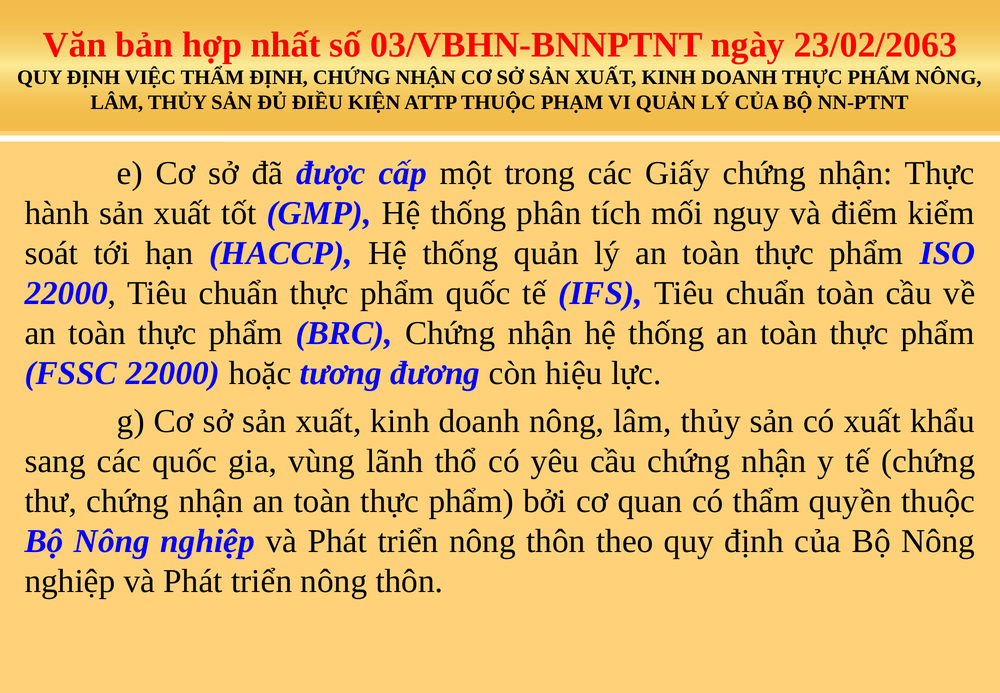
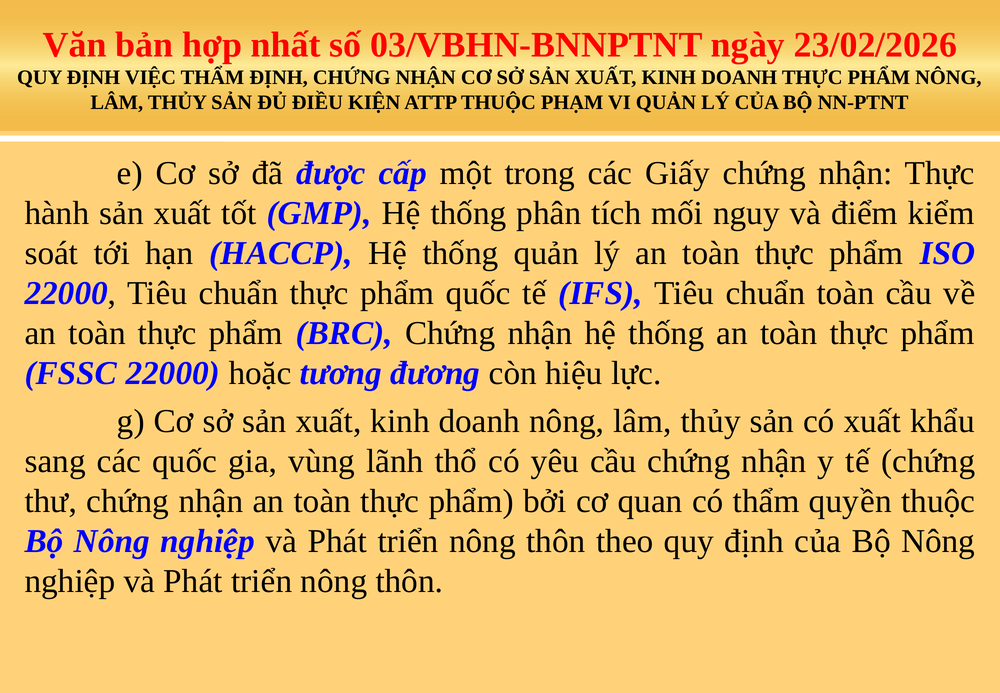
23/02/2063: 23/02/2063 -> 23/02/2026
